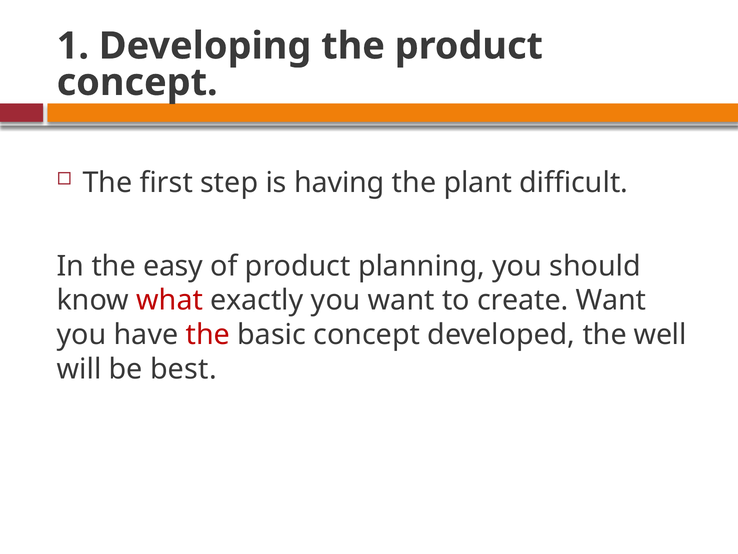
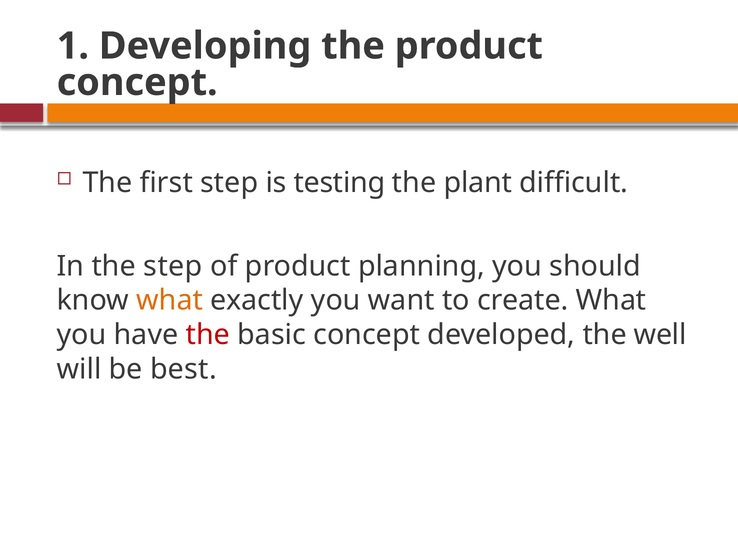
having: having -> testing
the easy: easy -> step
what at (170, 300) colour: red -> orange
create Want: Want -> What
